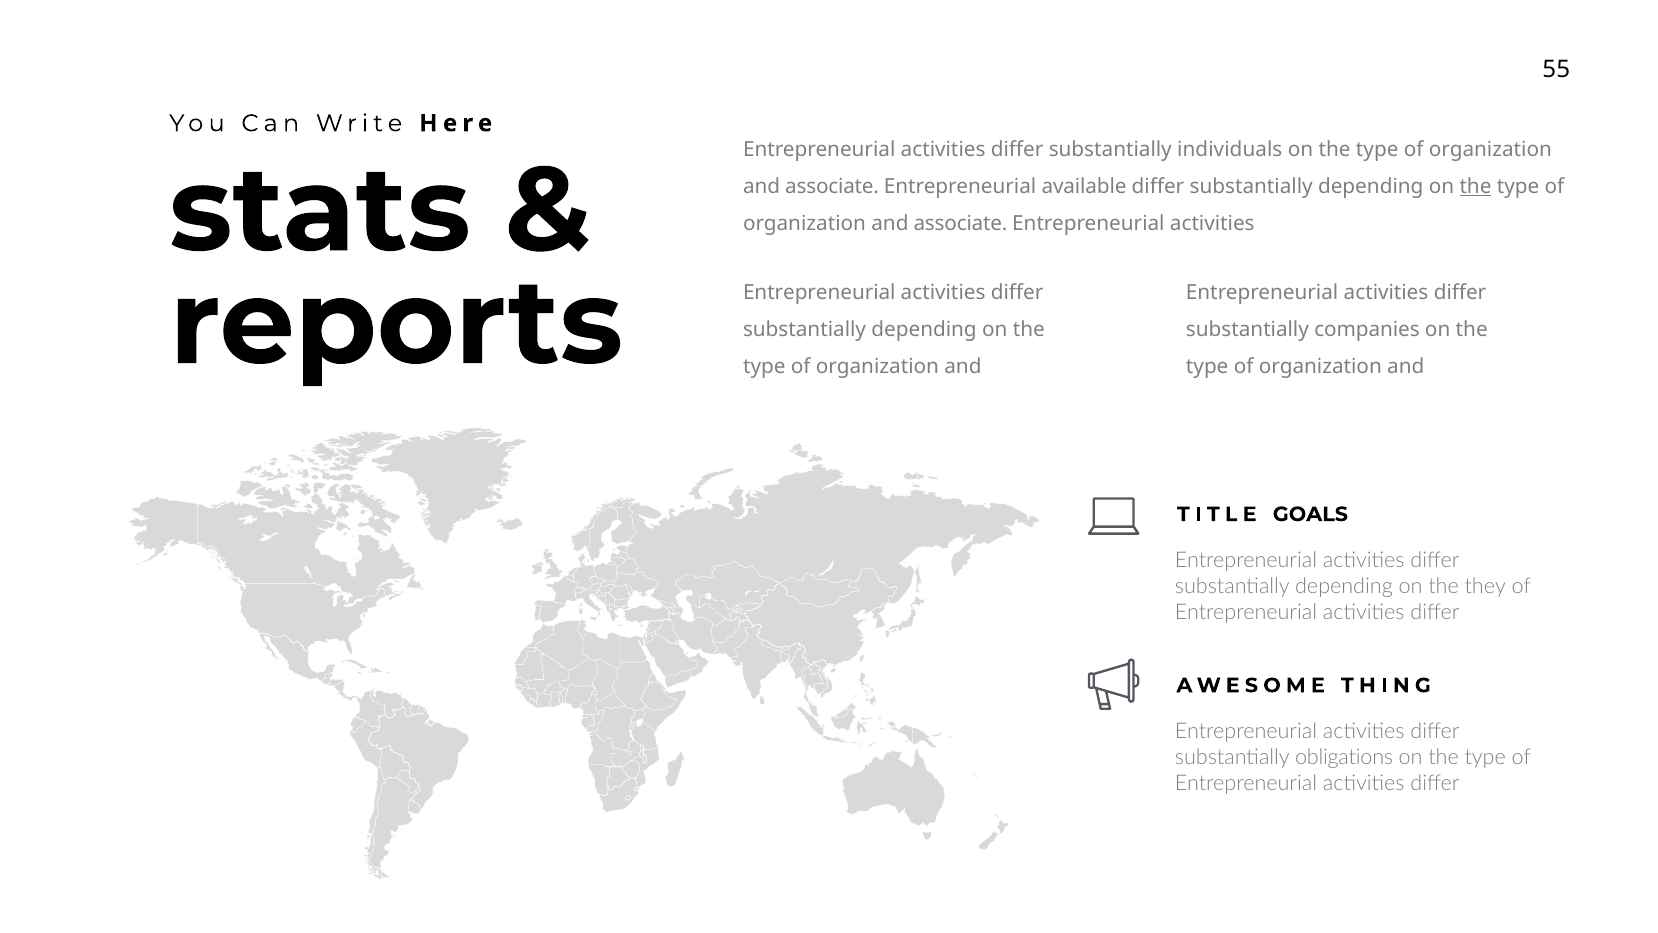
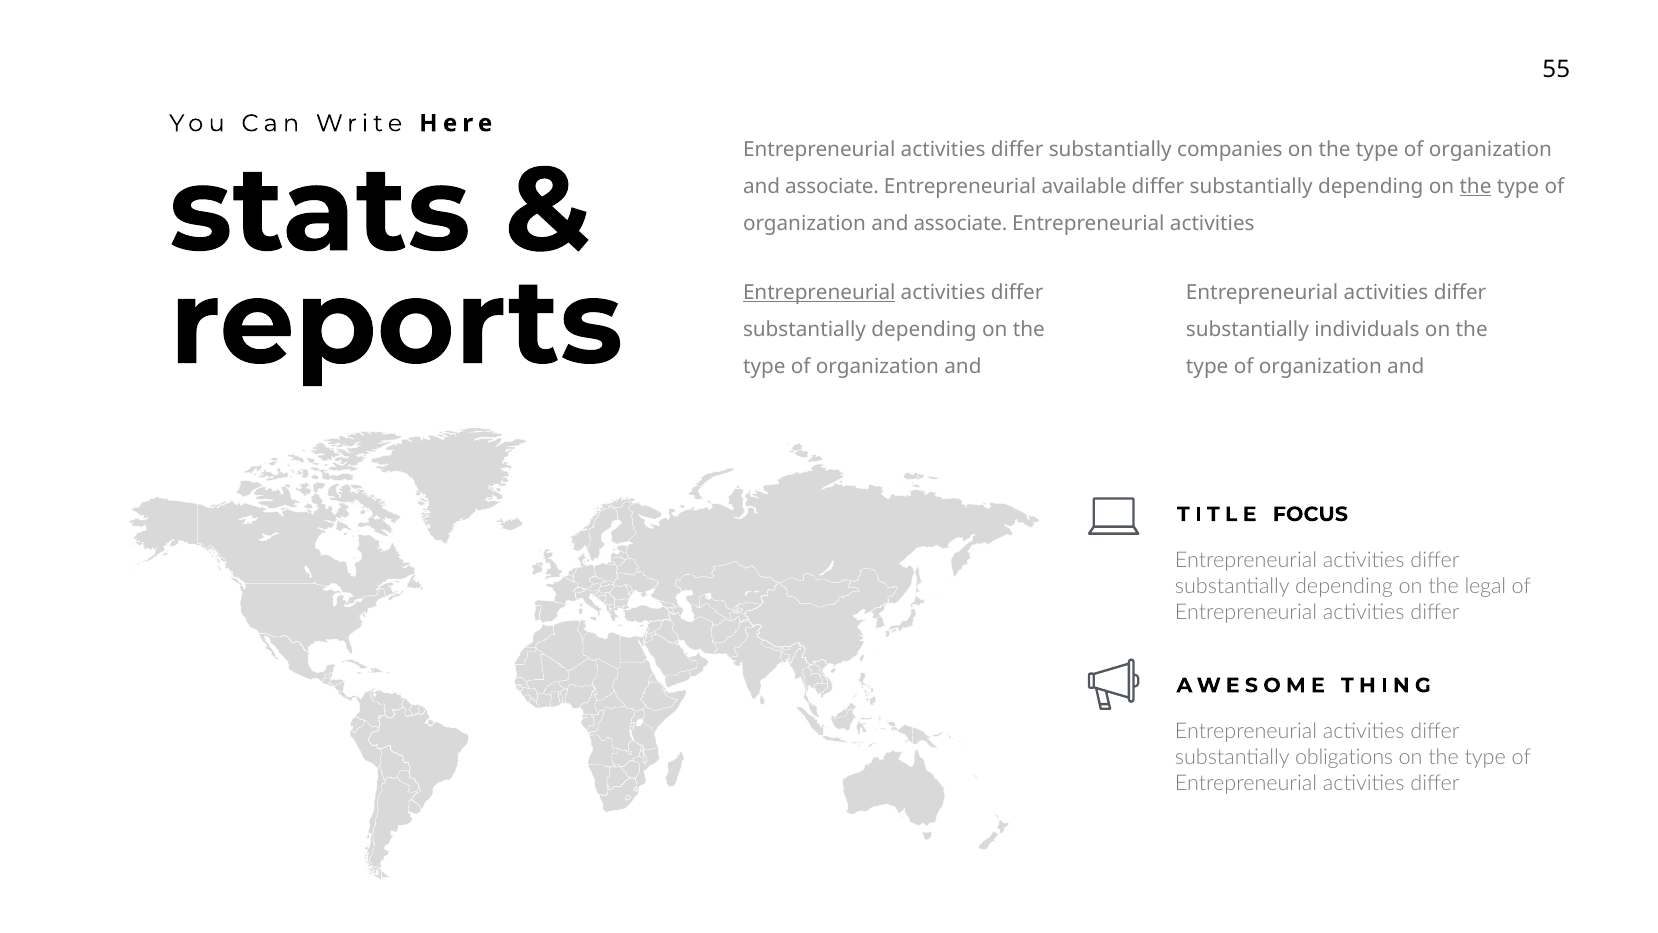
individuals: individuals -> companies
Entrepreneurial at (819, 292) underline: none -> present
companies: companies -> individuals
GOALS: GOALS -> FOCUS
they: they -> legal
